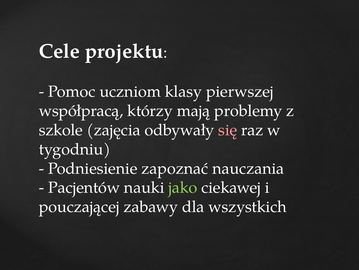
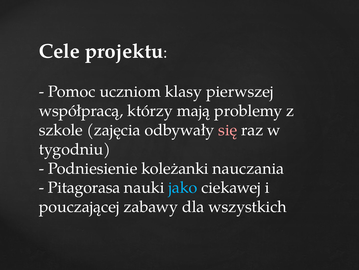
zapoznać: zapoznać -> koleżanki
Pacjentów: Pacjentów -> Pitagorasa
jako colour: light green -> light blue
